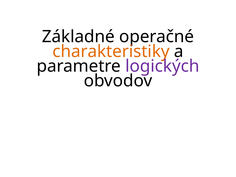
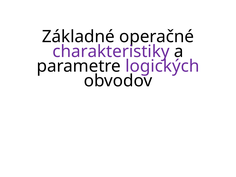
charakteristiky colour: orange -> purple
